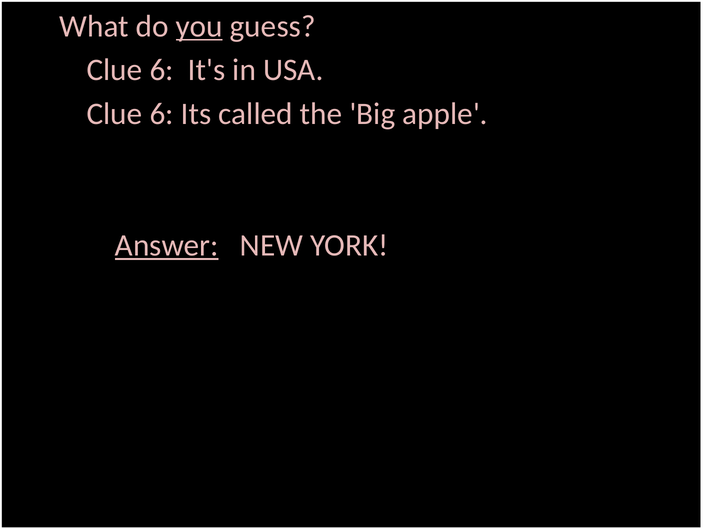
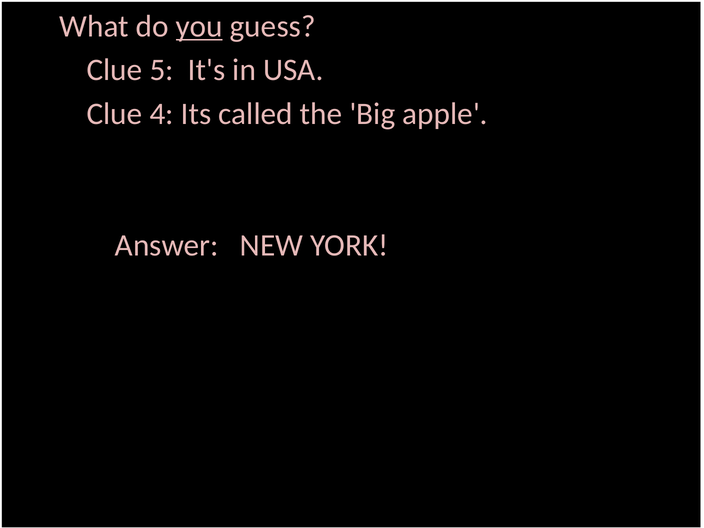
6 at (162, 70): 6 -> 5
6 at (162, 114): 6 -> 4
Answer underline: present -> none
